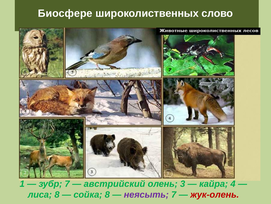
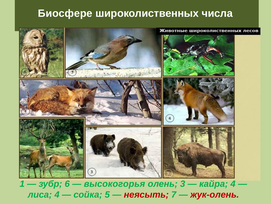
слово: слово -> числа
зубр 7: 7 -> 6
австрийский: австрийский -> высокогорья
лиса 8: 8 -> 4
сойка 8: 8 -> 5
неясыть colour: purple -> red
